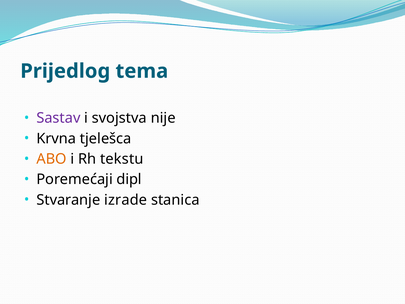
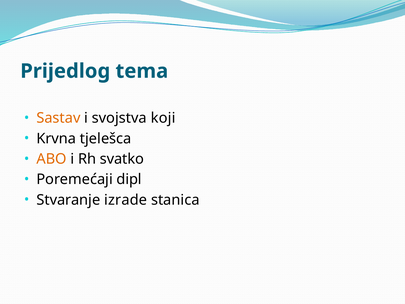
Sastav colour: purple -> orange
nije: nije -> koji
tekstu: tekstu -> svatko
